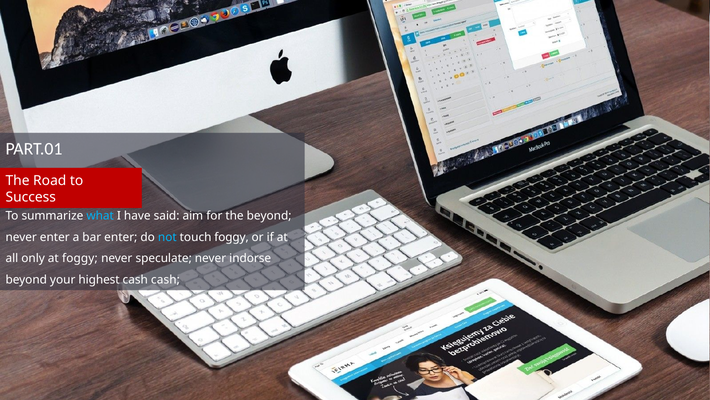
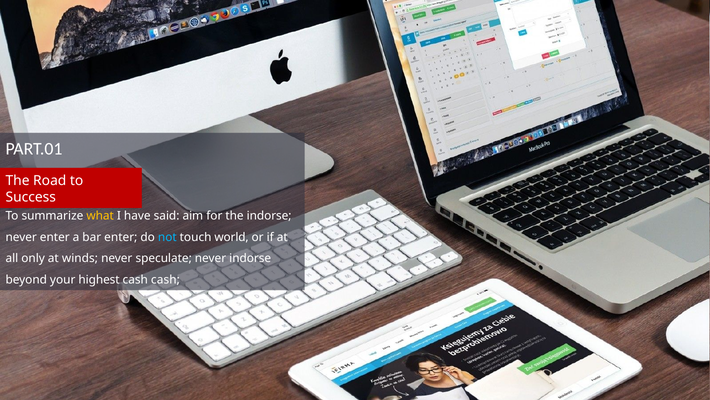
what colour: light blue -> yellow
the beyond: beyond -> indorse
touch foggy: foggy -> world
at foggy: foggy -> winds
